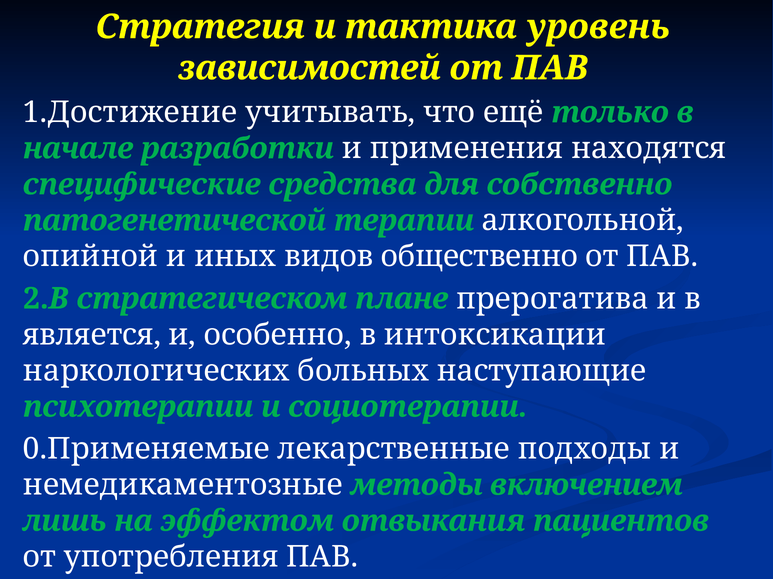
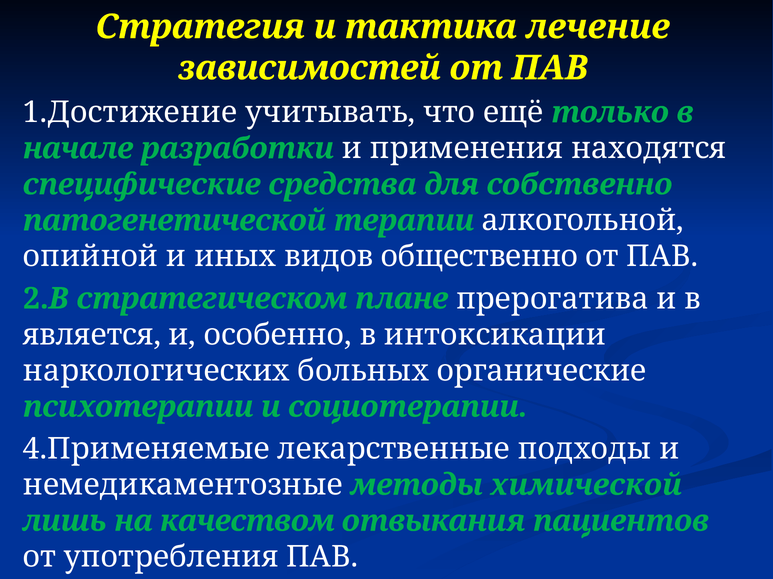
уровень: уровень -> лечение
наступающие: наступающие -> органические
0.Применяемые: 0.Применяемые -> 4.Применяемые
включением: включением -> химической
эффектом: эффектом -> качеством
